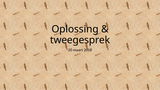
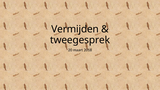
Oplossing: Oplossing -> Vermijden
